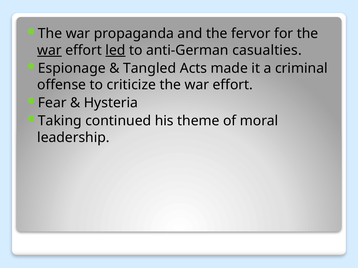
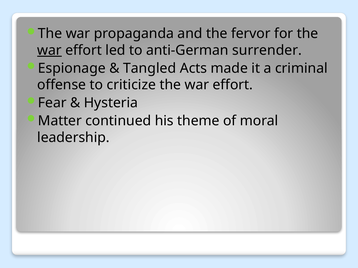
led underline: present -> none
casualties: casualties -> surrender
Taking: Taking -> Matter
